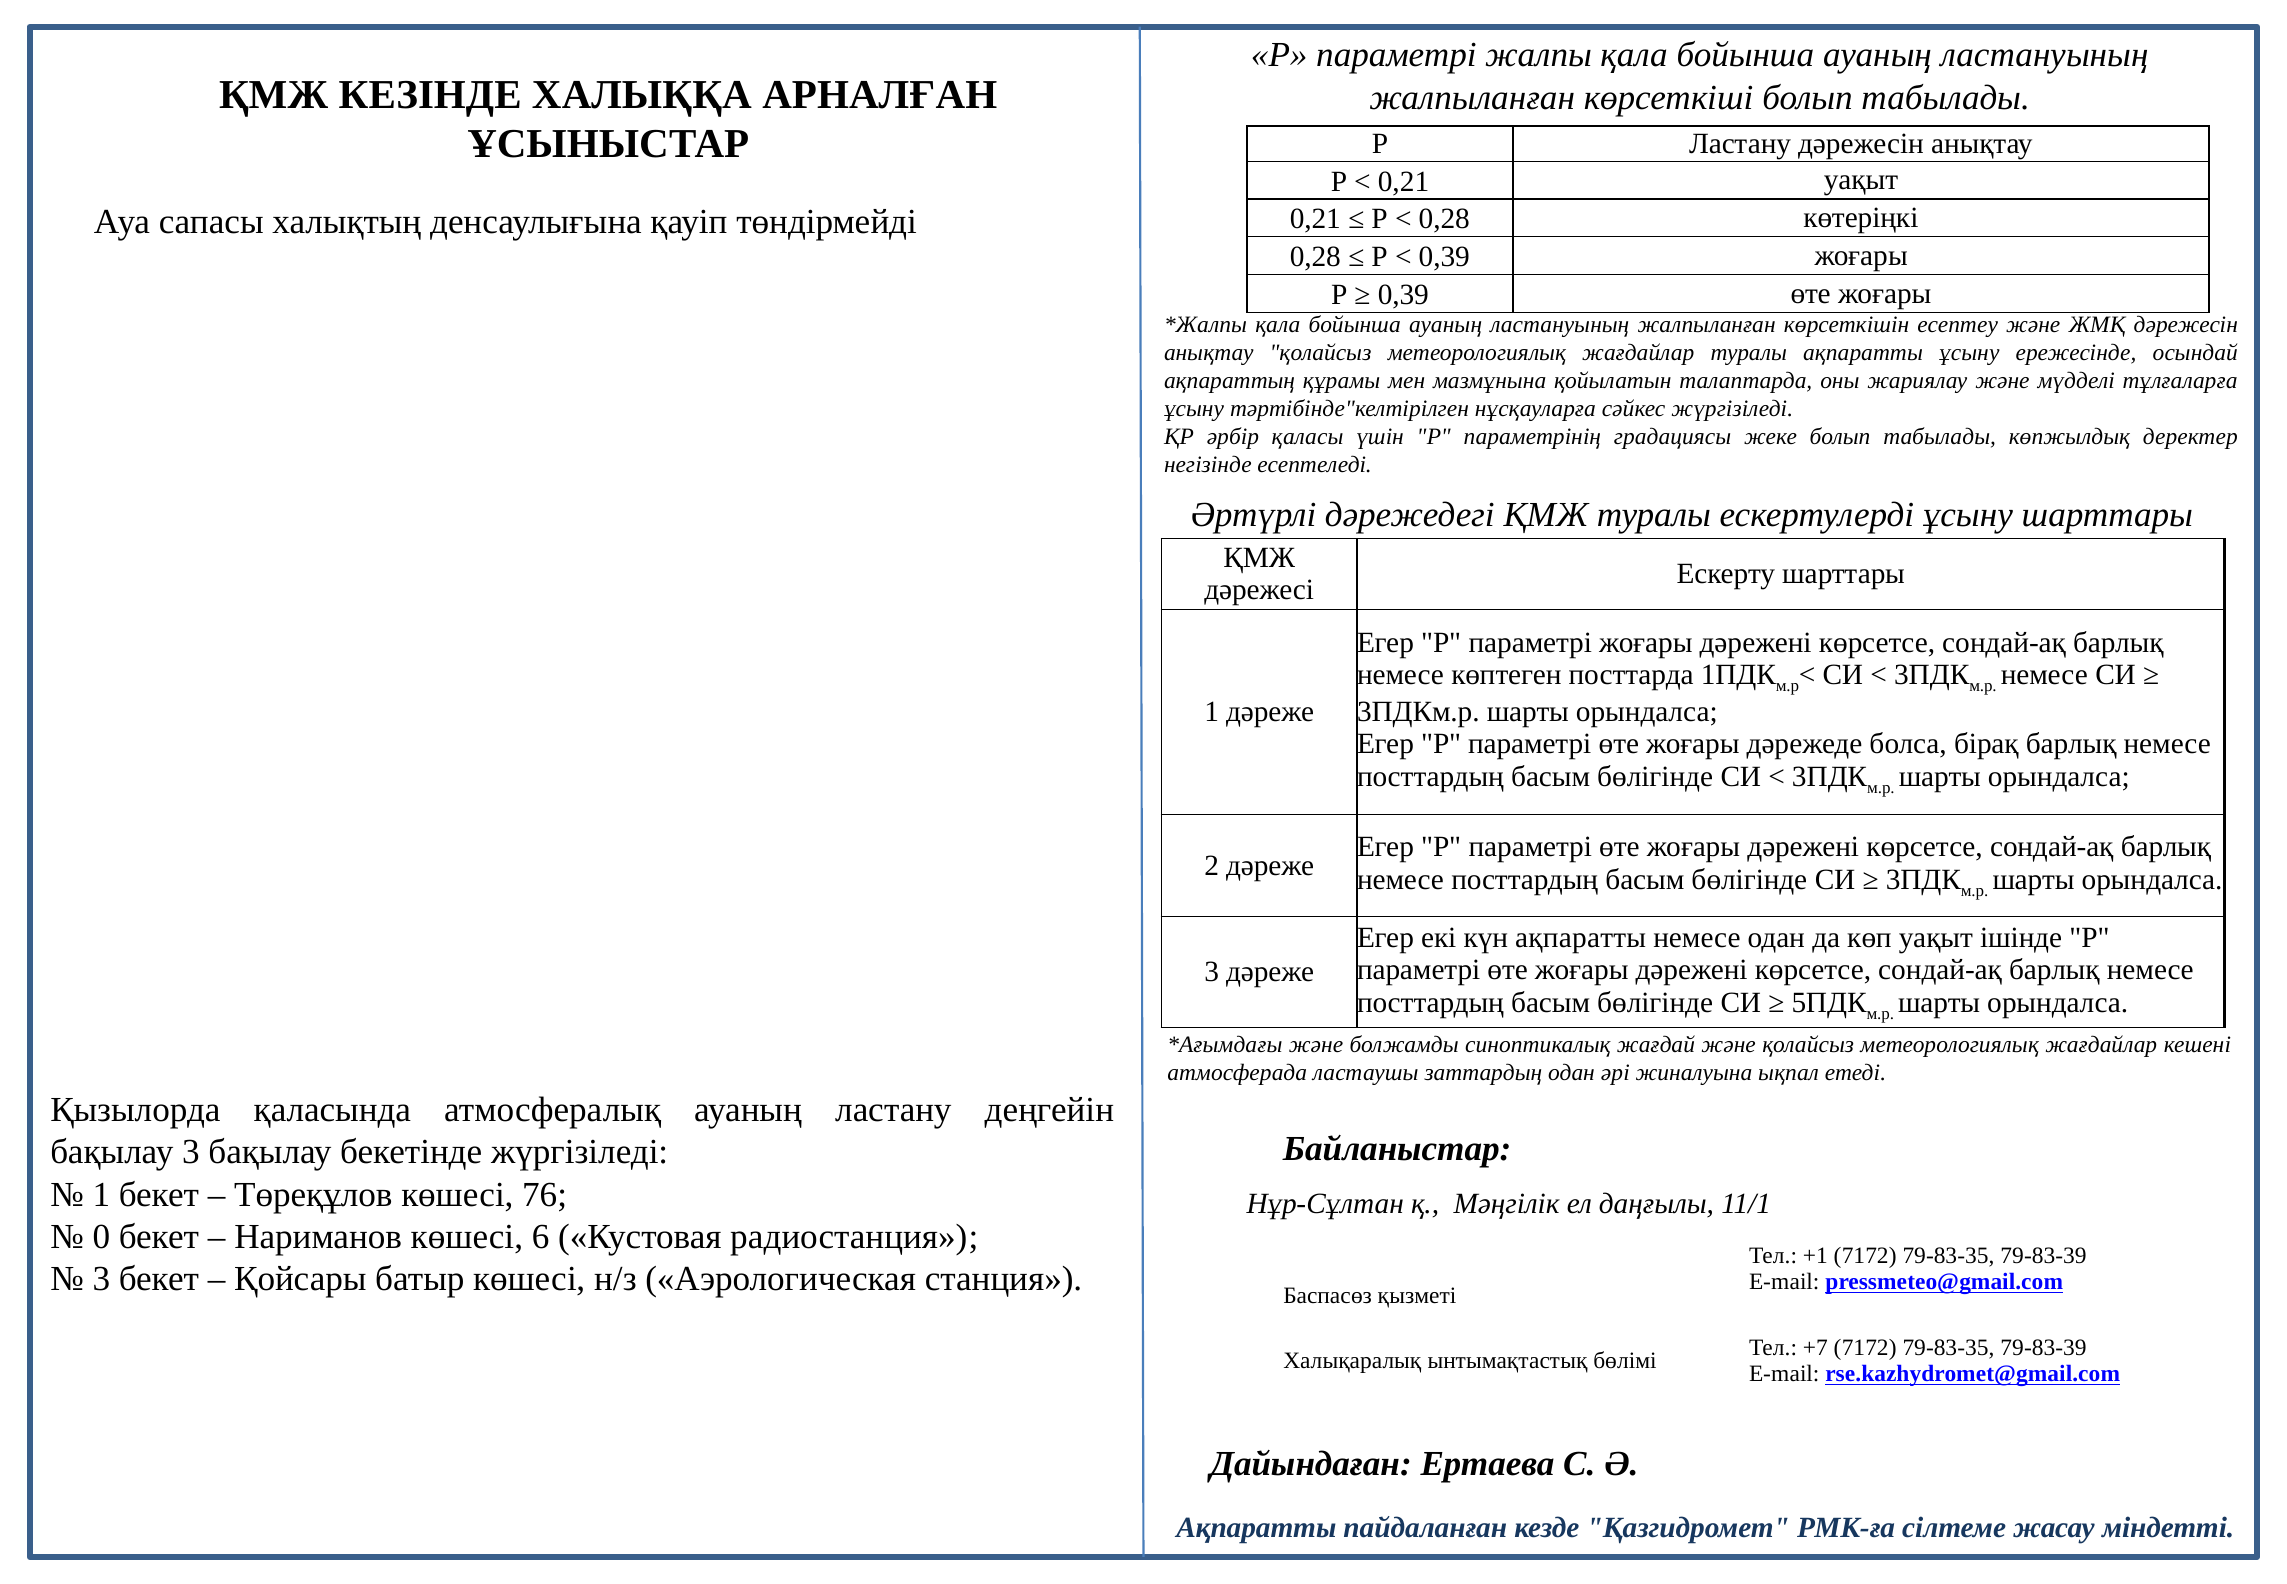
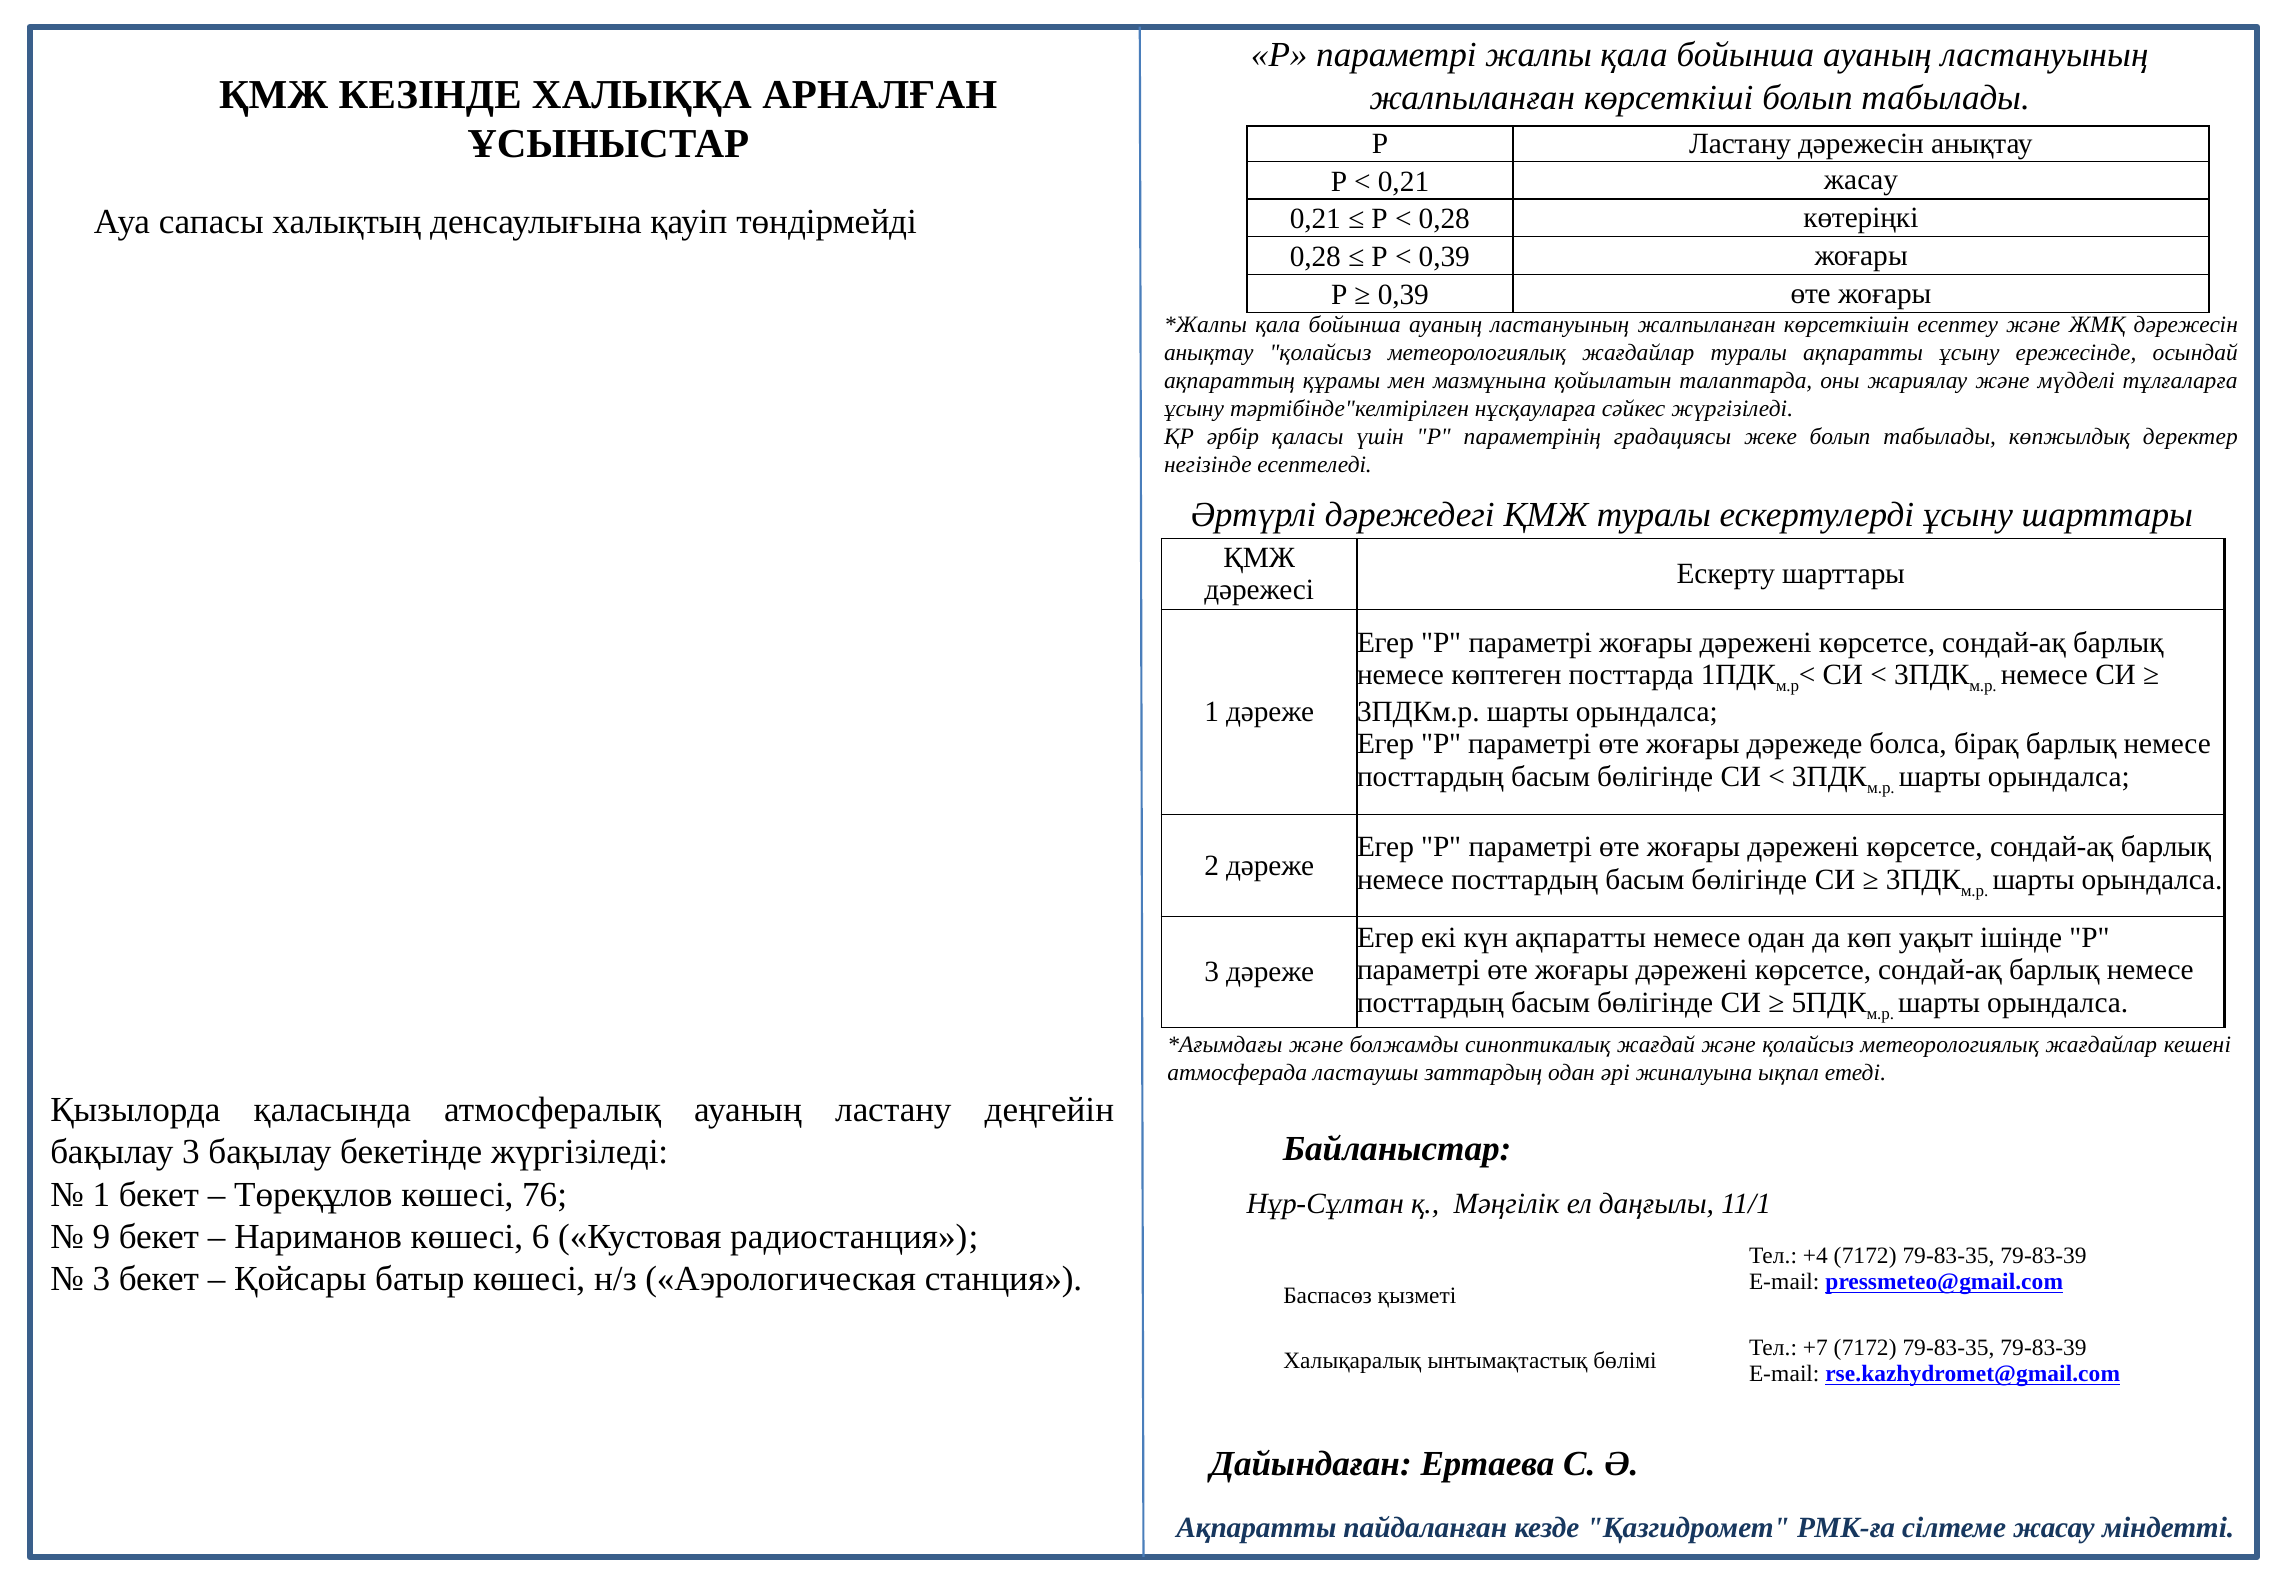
0,21 уақыт: уақыт -> жасау
0: 0 -> 9
+1: +1 -> +4
